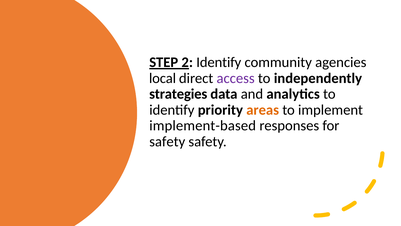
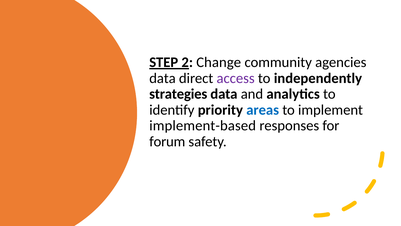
2 Identify: Identify -> Change
local at (163, 78): local -> data
areas colour: orange -> blue
safety at (167, 141): safety -> forum
